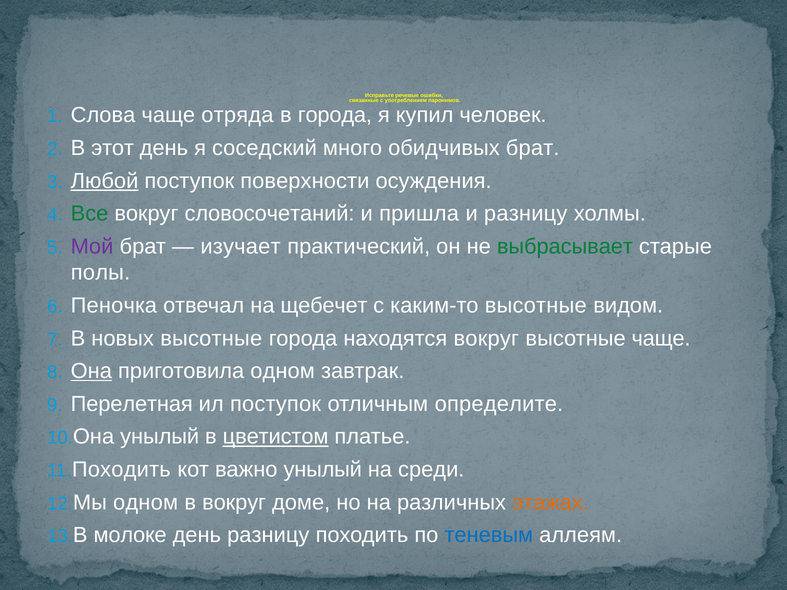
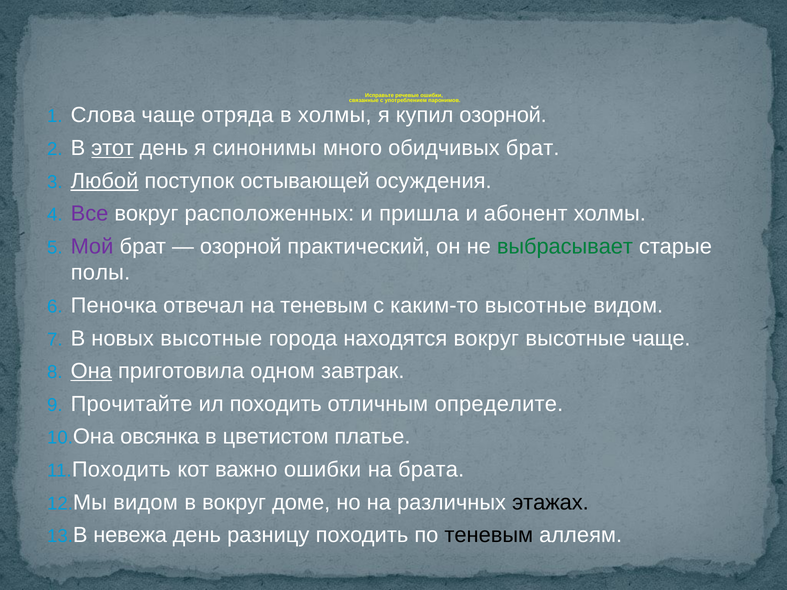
в города: города -> холмы
купил человек: человек -> озорной
этот underline: none -> present
соседский: соседский -> синонимы
поверхности: поверхности -> остывающей
Все colour: green -> purple
словосочетаний: словосочетаний -> расположенных
и разницу: разницу -> абонент
изучает at (241, 247): изучает -> озорной
на щебечет: щебечет -> теневым
Перелетная: Перелетная -> Прочитайте
ил поступок: поступок -> походить
Она унылый: унылый -> овсянка
цветистом underline: present -> none
важно унылый: унылый -> ошибки
среди: среди -> брата
Мы одном: одном -> видом
этажах colour: orange -> black
молоке: молоке -> невежа
теневым at (489, 535) colour: blue -> black
